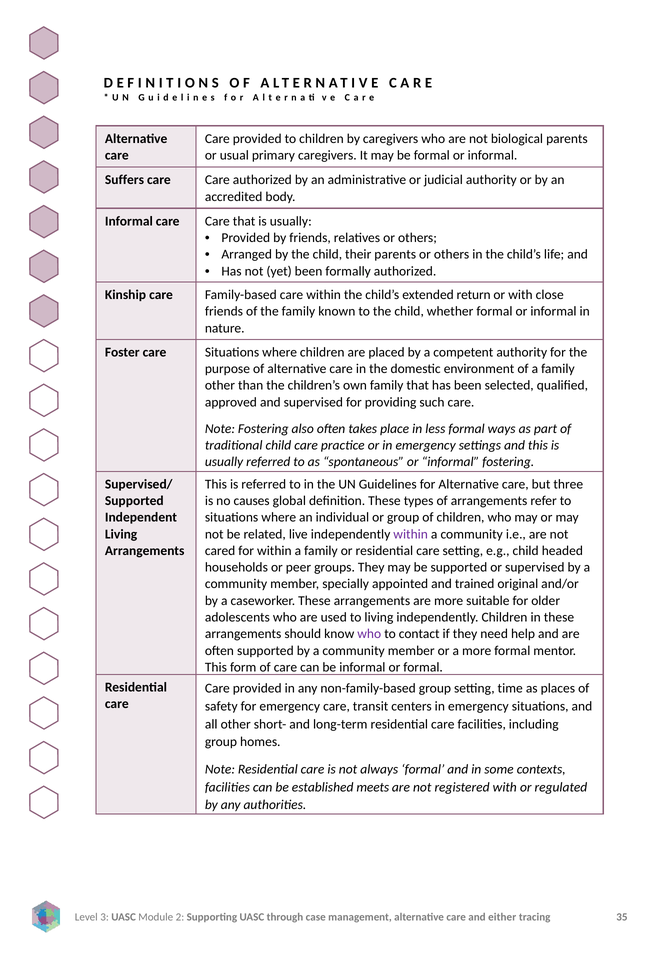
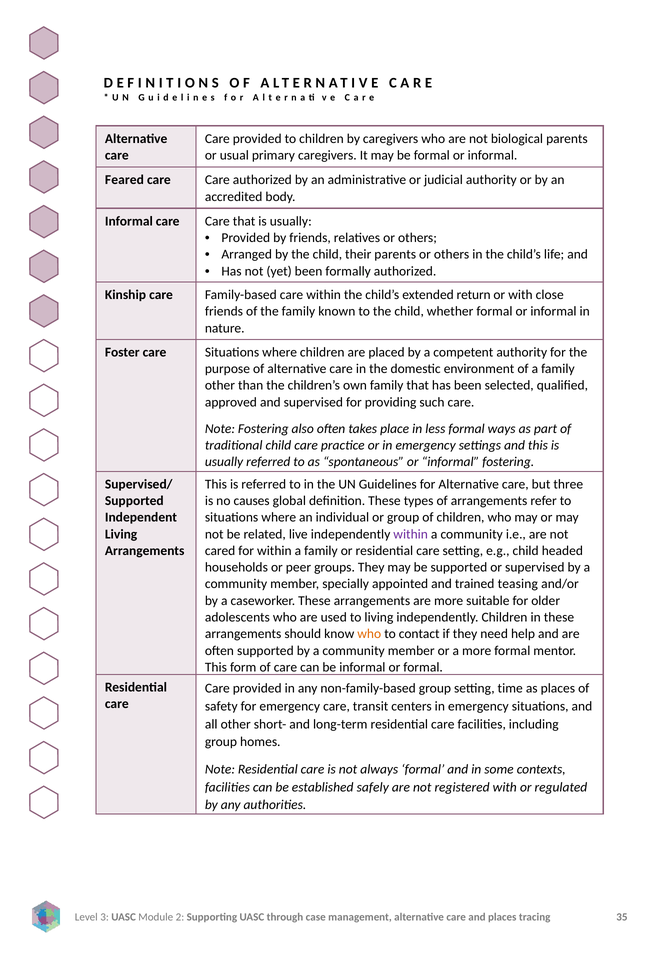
Suffers: Suffers -> Feared
original: original -> teasing
who at (369, 634) colour: purple -> orange
meets: meets -> safely
and either: either -> places
